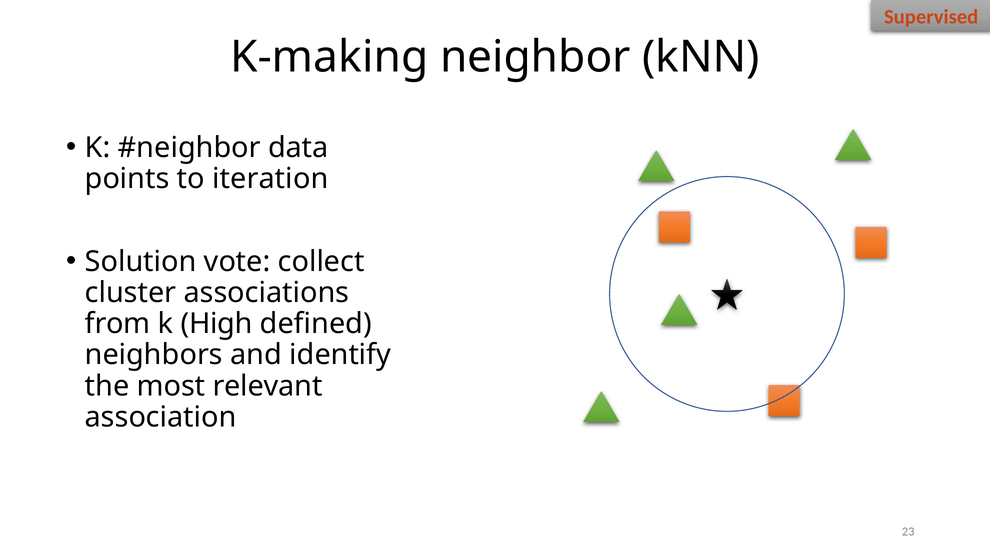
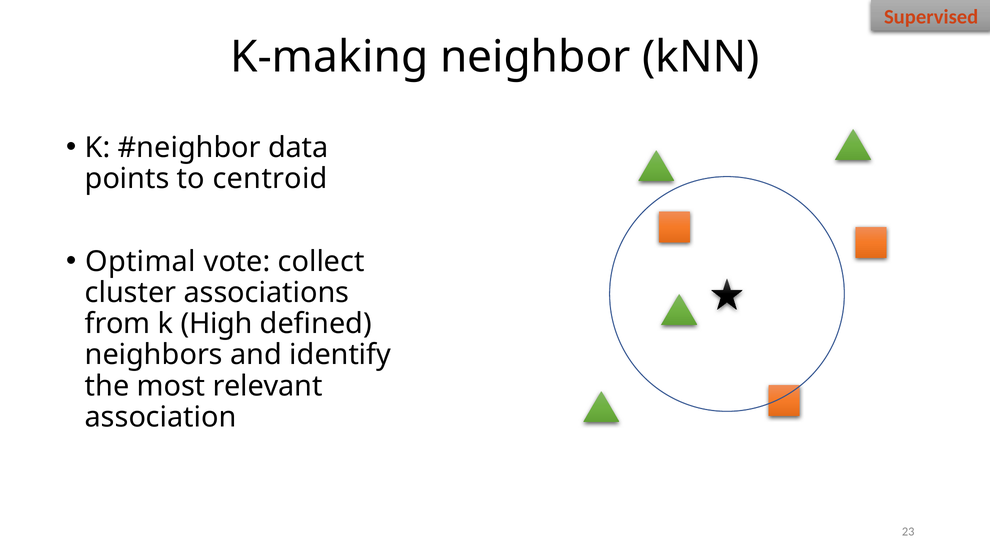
iteration: iteration -> centroid
Solution: Solution -> Optimal
